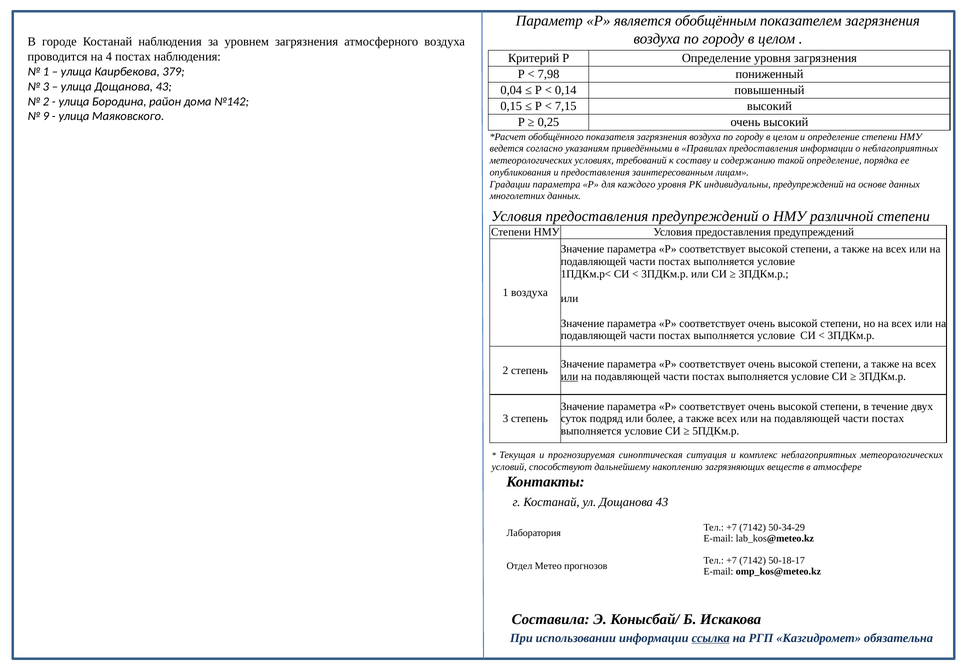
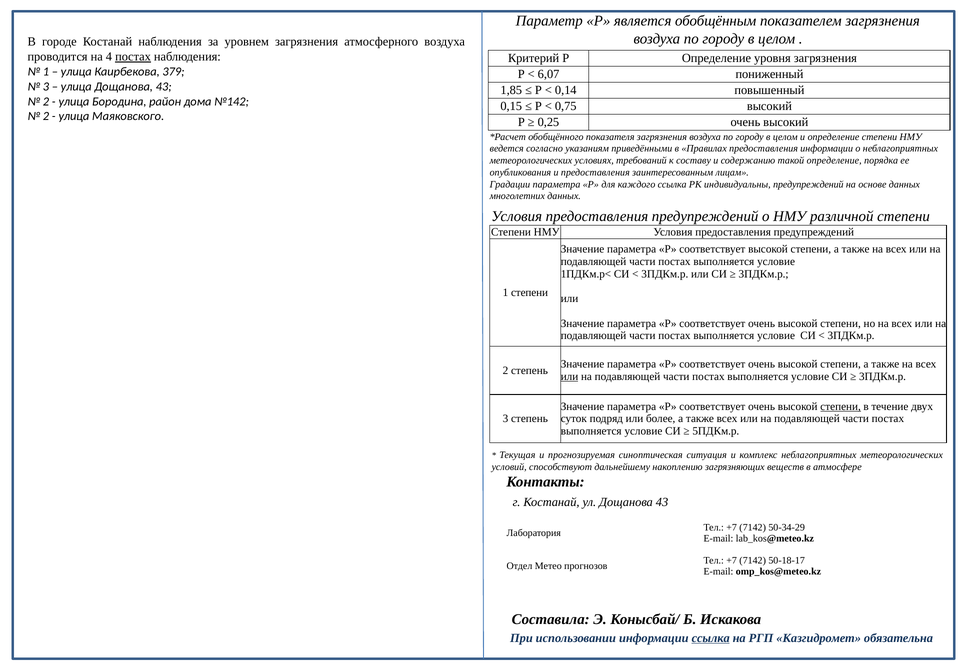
постах at (133, 57) underline: none -> present
7,98: 7,98 -> 6,07
0,04: 0,04 -> 1,85
7,15: 7,15 -> 0,75
9 at (46, 116): 9 -> 2
каждого уровня: уровня -> ссылка
1 воздуха: воздуха -> степени
степени at (841, 406) underline: none -> present
